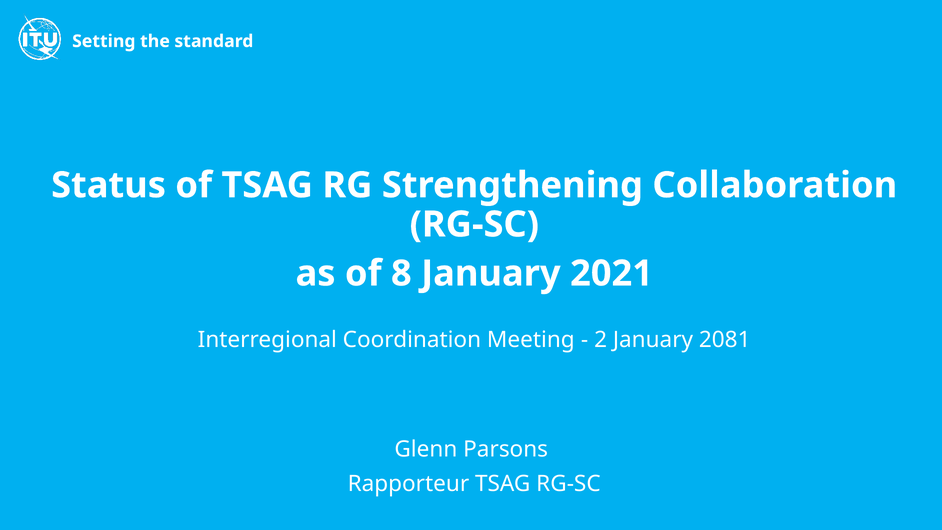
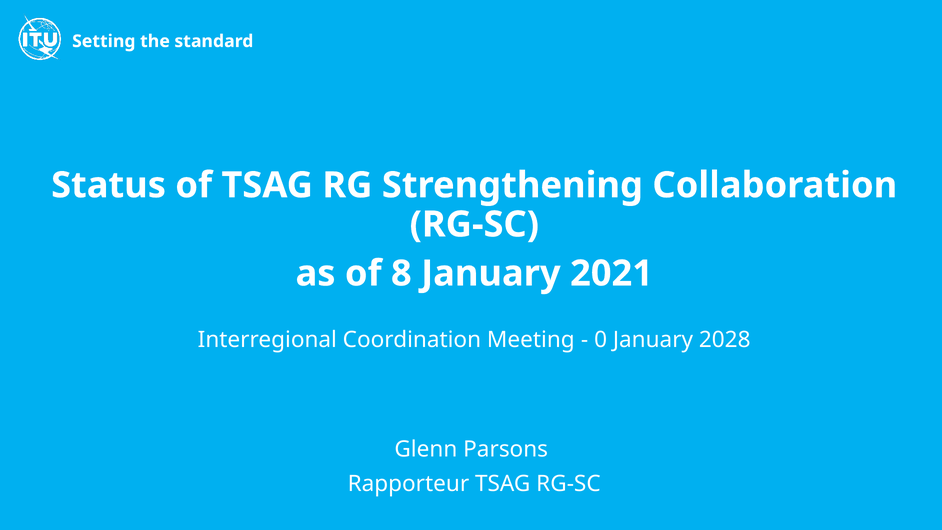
2: 2 -> 0
2081: 2081 -> 2028
